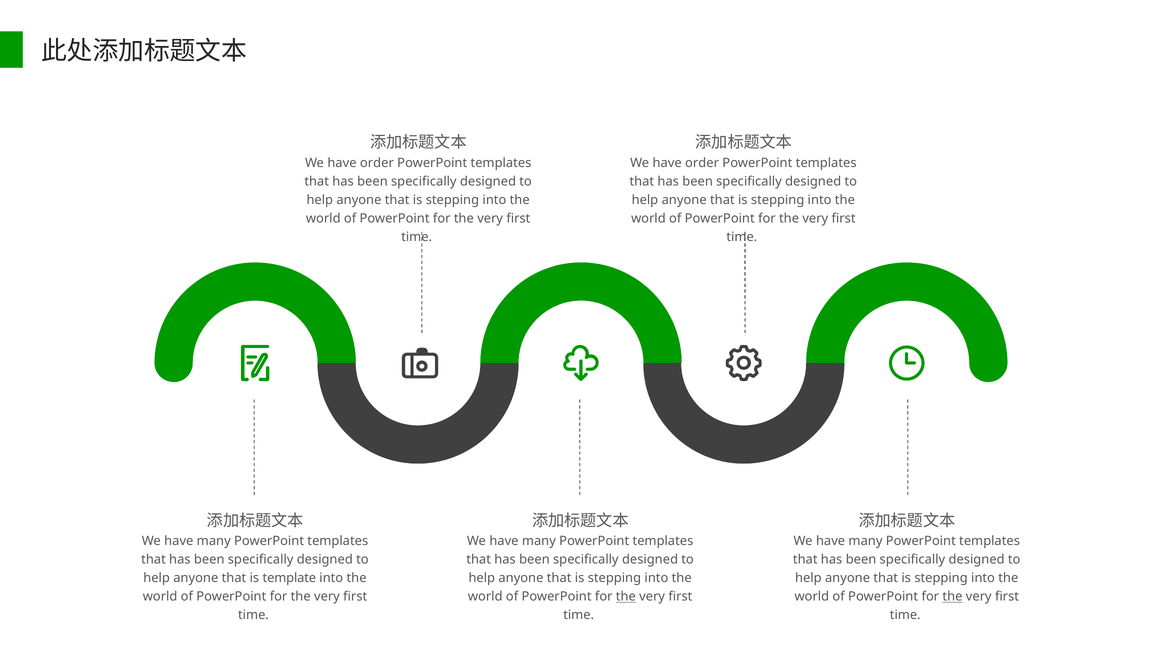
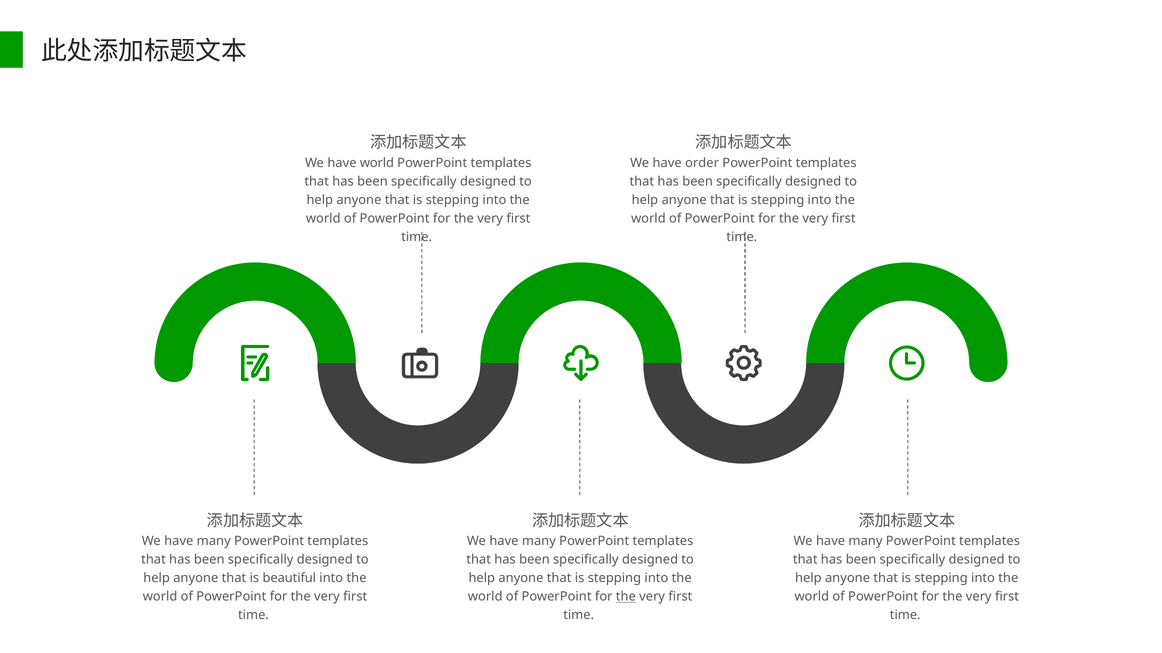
order at (377, 163): order -> world
template: template -> beautiful
the at (952, 597) underline: present -> none
